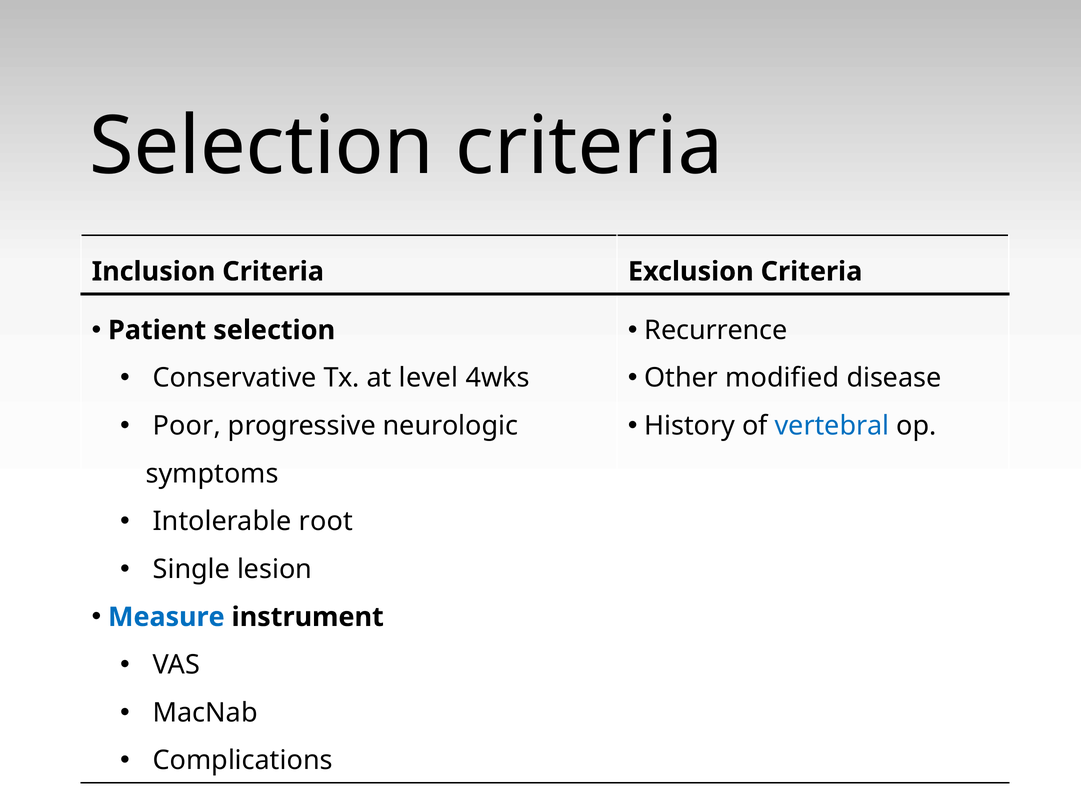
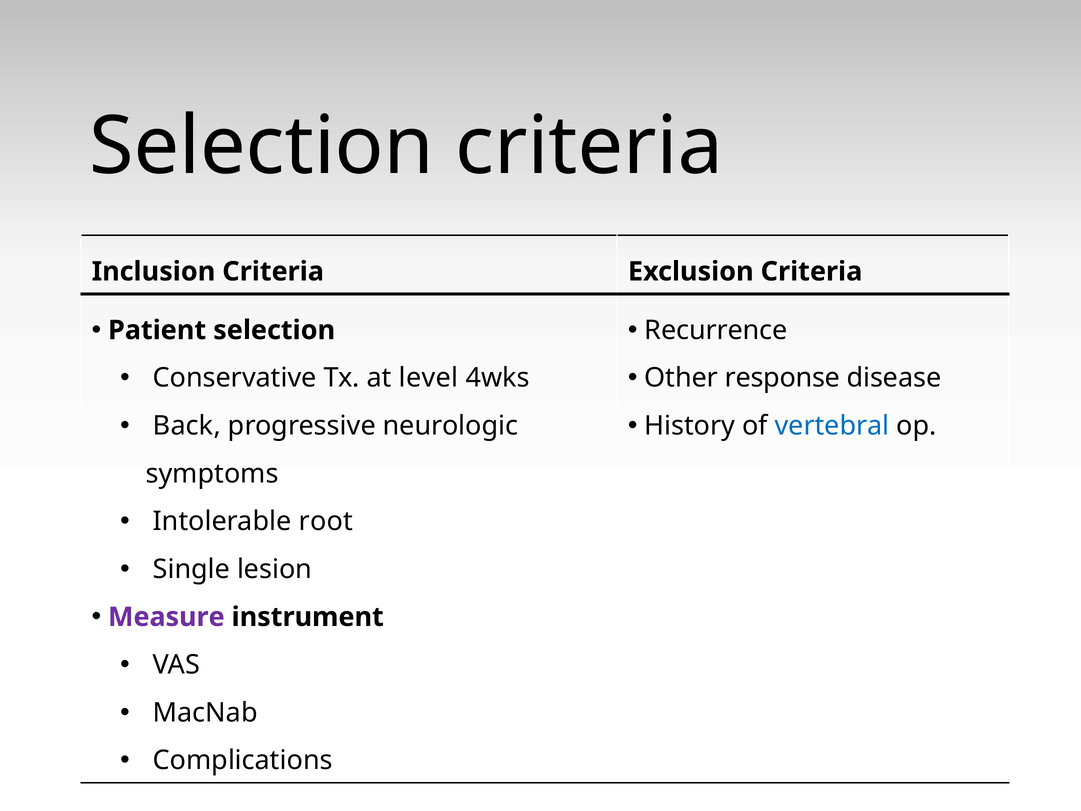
modified: modified -> response
Poor: Poor -> Back
Measure colour: blue -> purple
